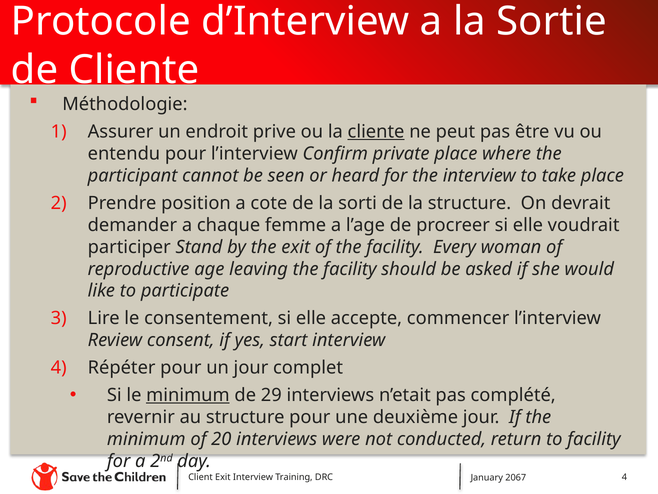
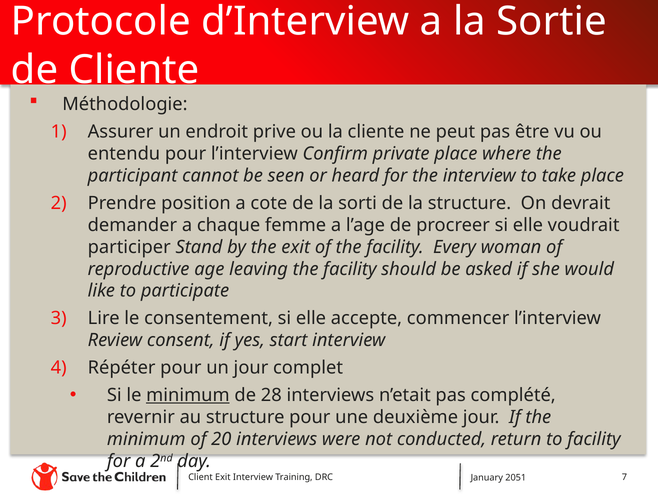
cliente at (376, 132) underline: present -> none
29: 29 -> 28
DRC 4: 4 -> 7
2067: 2067 -> 2051
